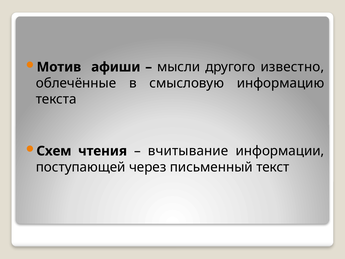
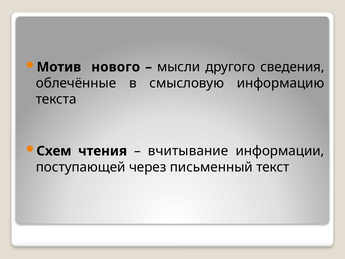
афиши: афиши -> нового
известно: известно -> сведения
